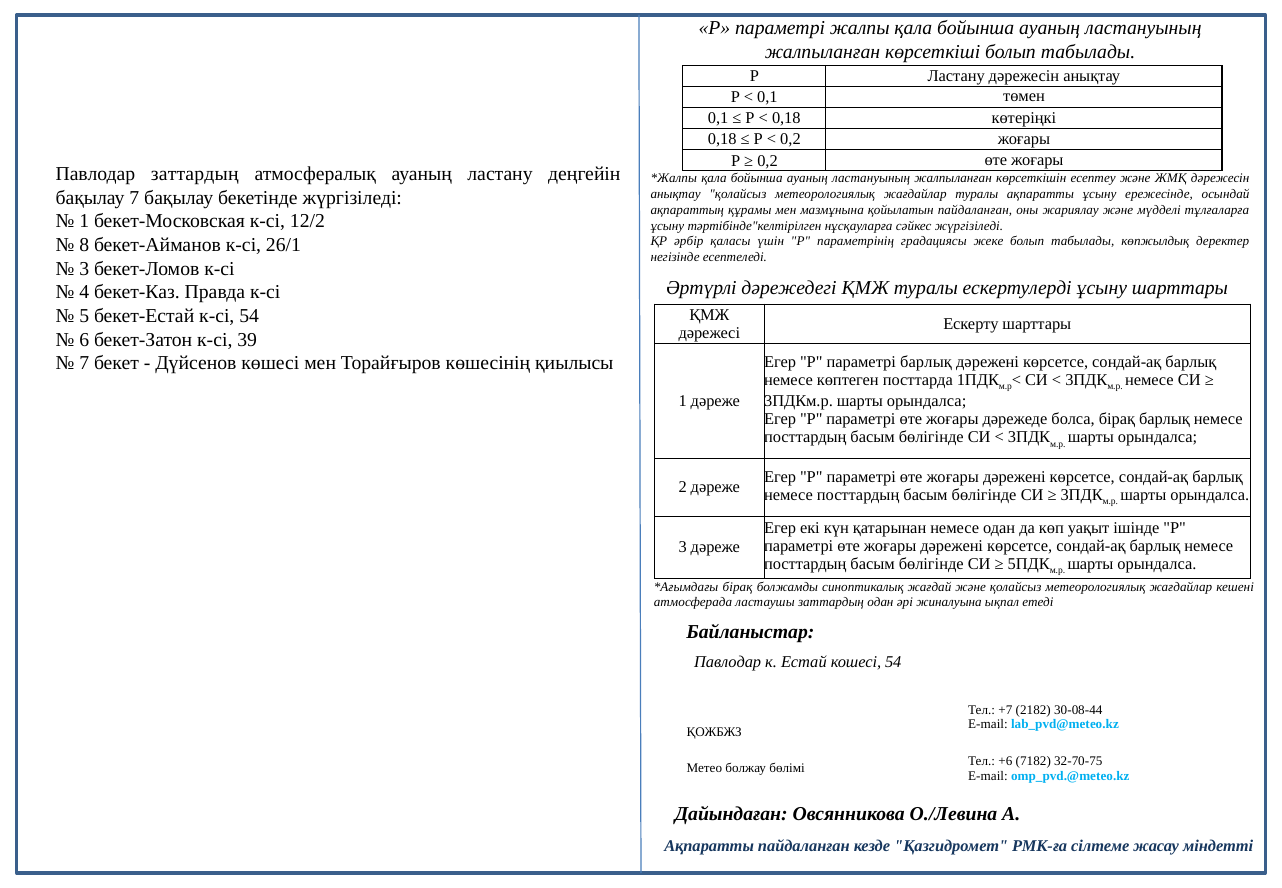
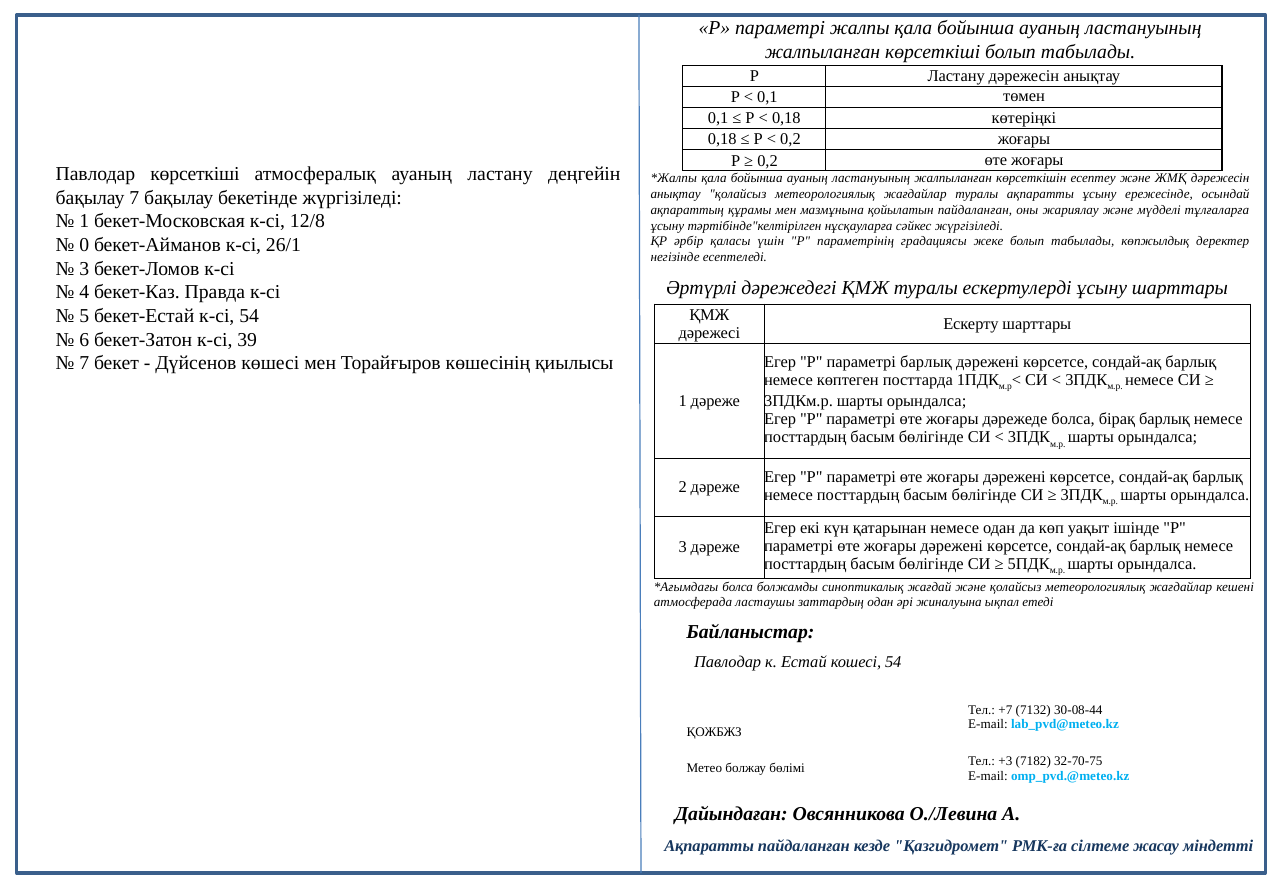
Павлодар заттардың: заттардың -> көрсеткіші
12/2: 12/2 -> 12/8
8: 8 -> 0
бірақ at (738, 586): бірақ -> болса
2182: 2182 -> 7132
+6: +6 -> +3
